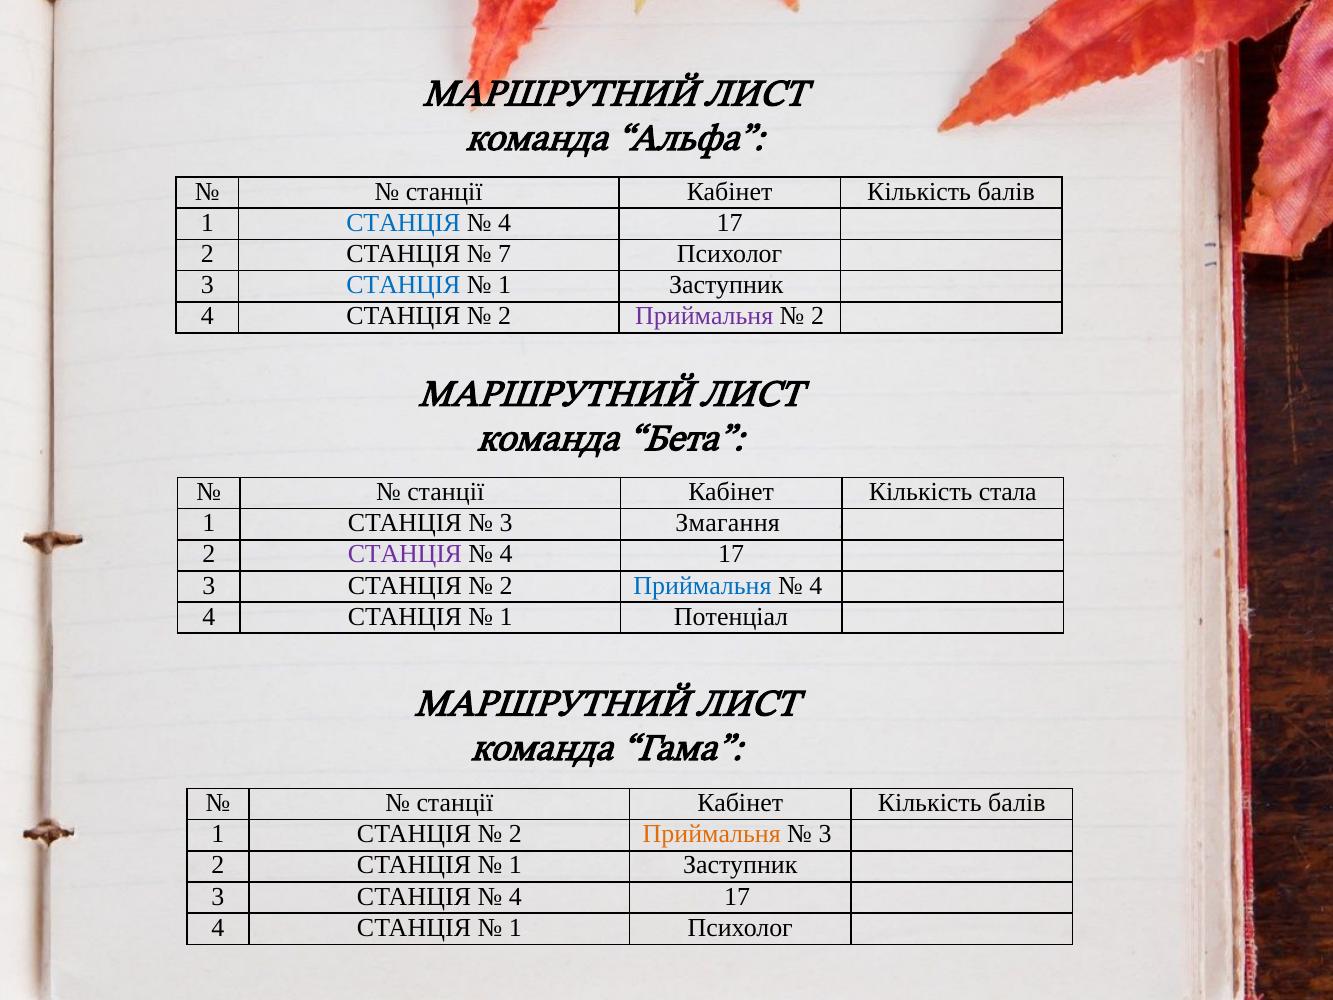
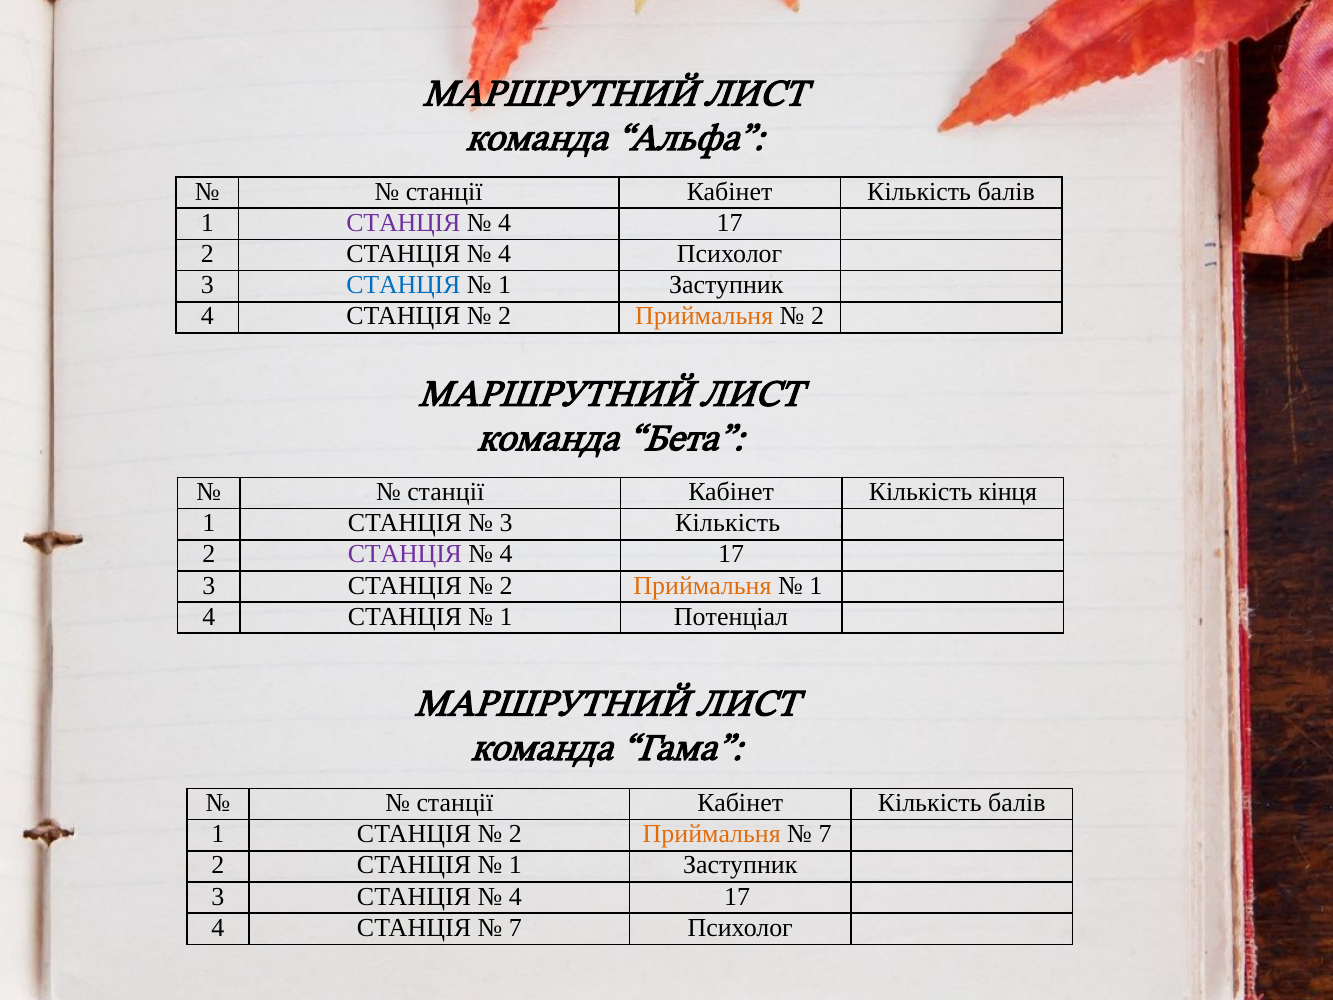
СТАНЦІЯ at (403, 223) colour: blue -> purple
7 at (505, 254): 7 -> 4
Приймальня at (704, 316) colour: purple -> orange
стала: стала -> кінця
3 Змагання: Змагання -> Кількість
Приймальня at (702, 585) colour: blue -> orange
4 at (816, 585): 4 -> 1
3 at (825, 834): 3 -> 7
1 at (515, 928): 1 -> 7
